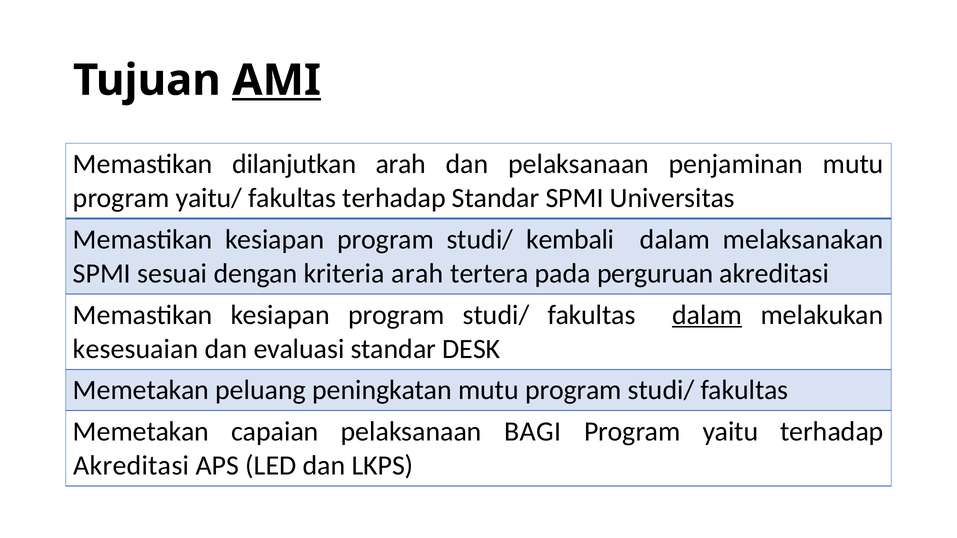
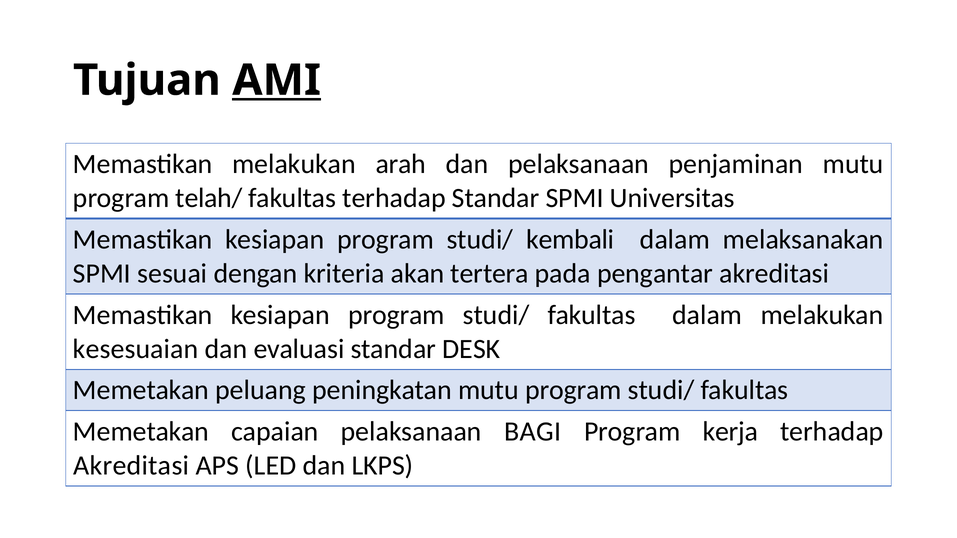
Memastikan dilanjutkan: dilanjutkan -> melakukan
yaitu/: yaitu/ -> telah/
kriteria arah: arah -> akan
perguruan: perguruan -> pengantar
dalam at (707, 315) underline: present -> none
yaitu: yaitu -> kerja
